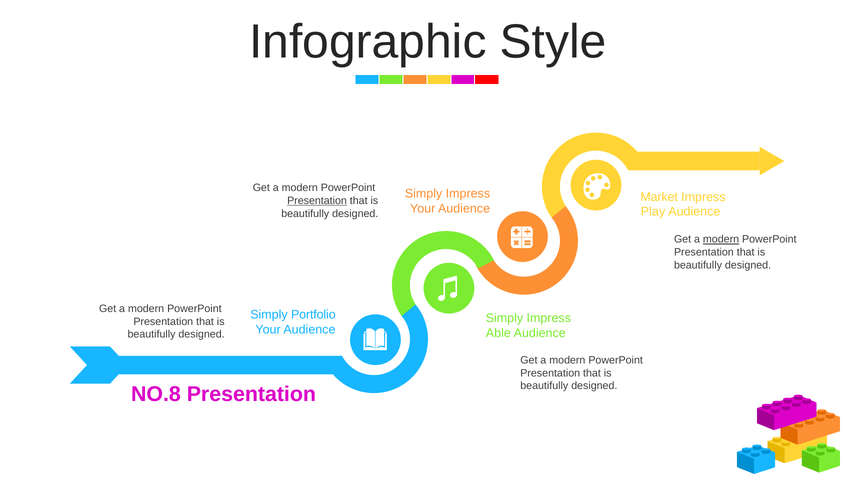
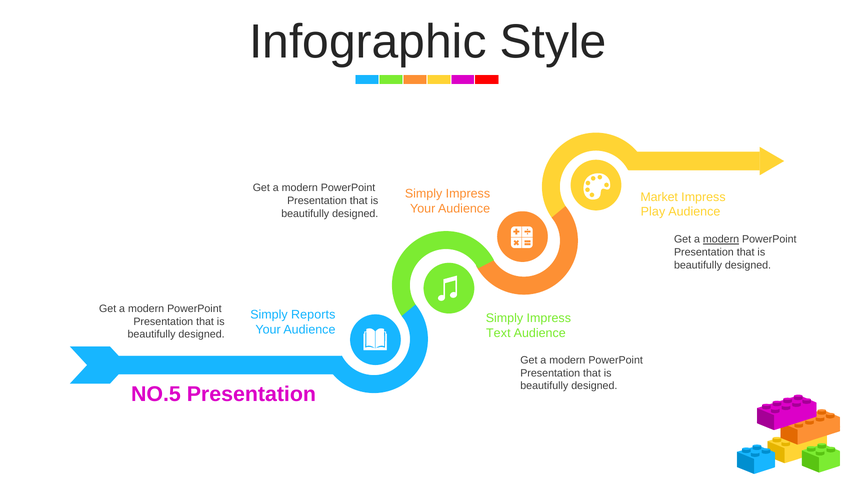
Presentation at (317, 201) underline: present -> none
Portfolio: Portfolio -> Reports
Able: Able -> Text
NO.8: NO.8 -> NO.5
